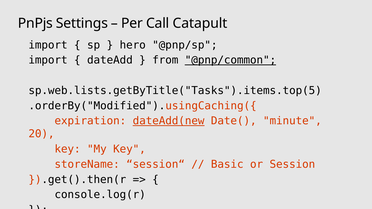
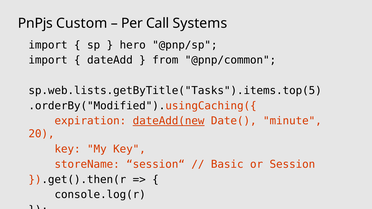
Settings: Settings -> Custom
Catapult: Catapult -> Systems
@pnp/common underline: present -> none
